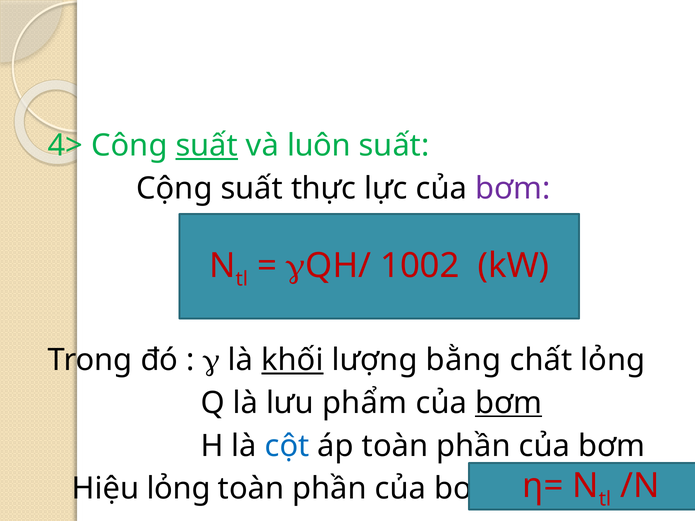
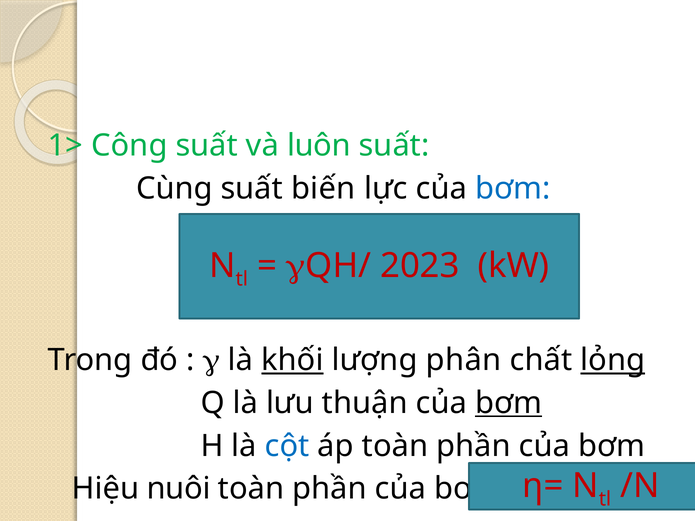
4>: 4> -> 1>
suất at (207, 146) underline: present -> none
Cộng: Cộng -> Cùng
thực: thực -> biến
bơm at (513, 189) colour: purple -> blue
1002: 1002 -> 2023
bằng: bằng -> phân
lỏng at (613, 360) underline: none -> present
phẩm: phẩm -> thuận
Hiệu lỏng: lỏng -> nuôi
